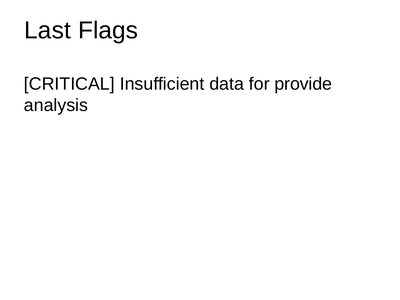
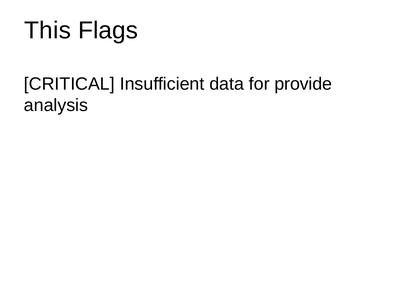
Last: Last -> This
